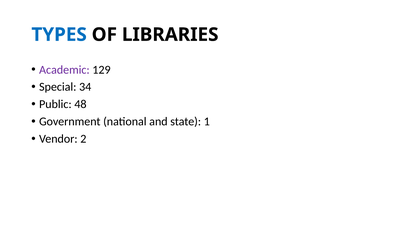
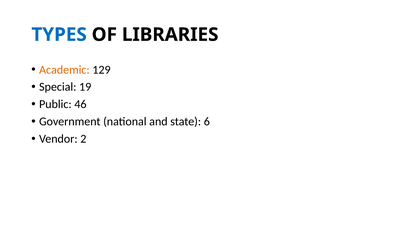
Academic colour: purple -> orange
34: 34 -> 19
48: 48 -> 46
1: 1 -> 6
